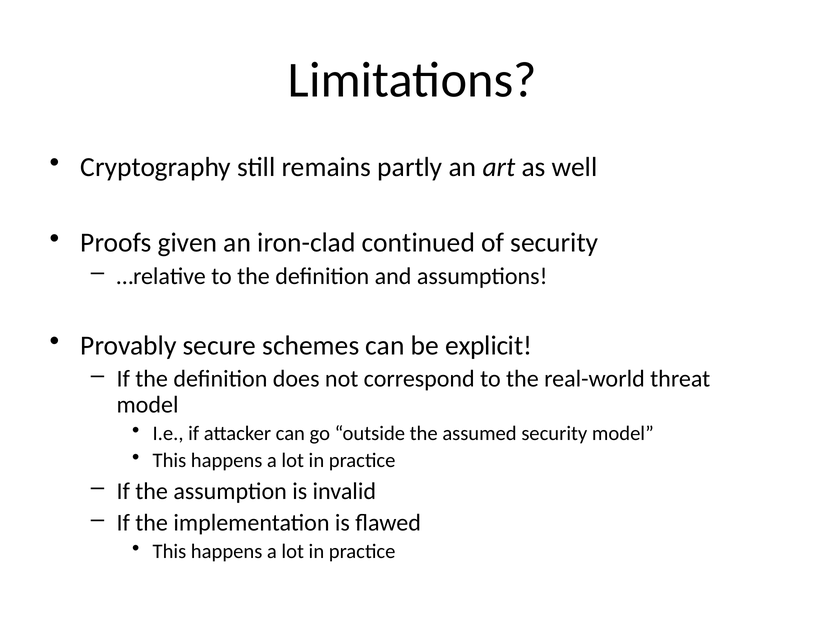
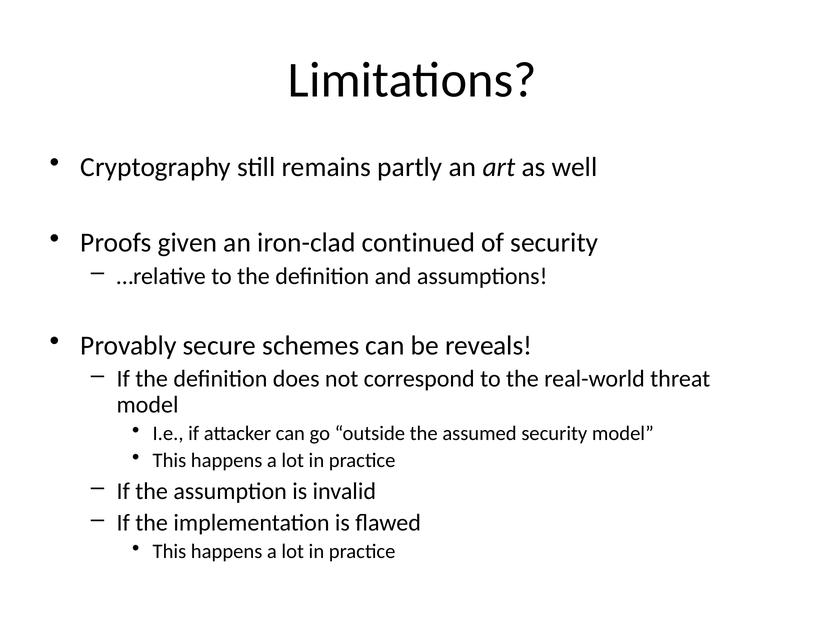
explicit: explicit -> reveals
